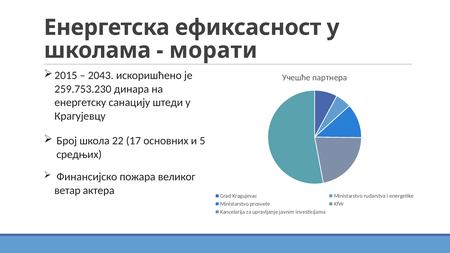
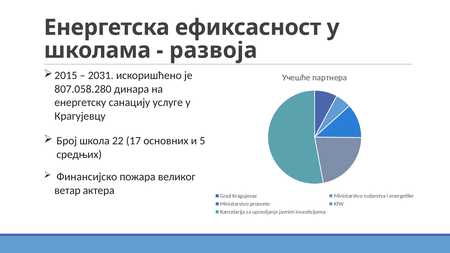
морати: морати -> развоја
2043: 2043 -> 2031
259.753.230: 259.753.230 -> 807.058.280
штеди: штеди -> услуге
